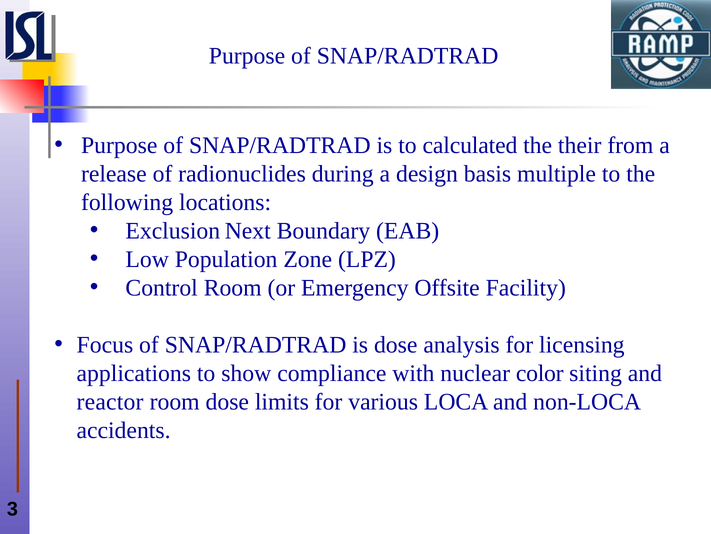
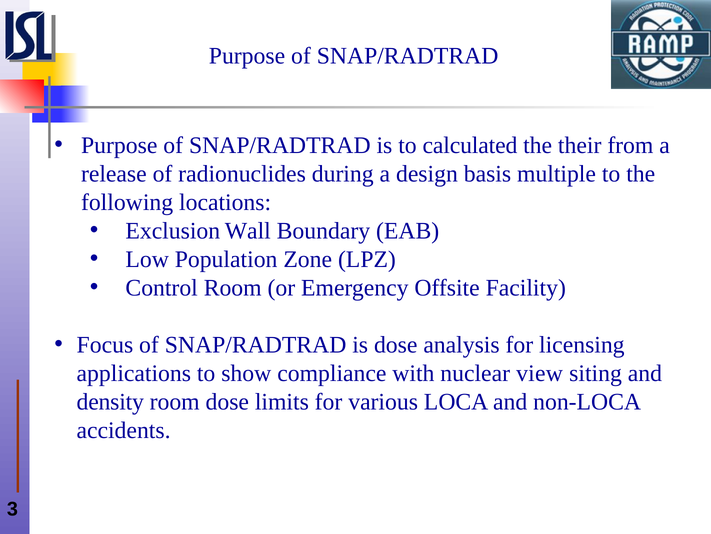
Next: Next -> Wall
color: color -> view
reactor: reactor -> density
